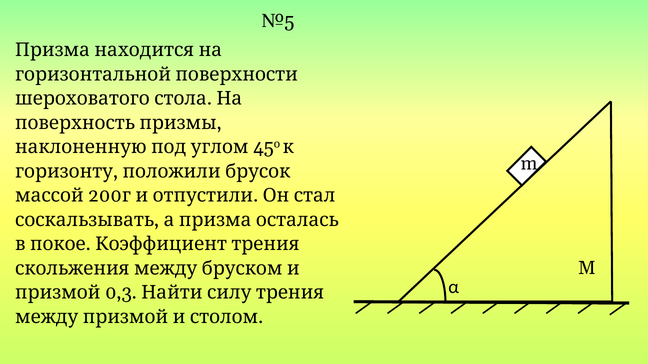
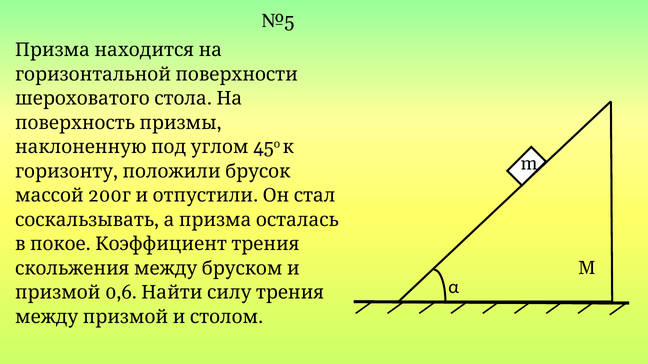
0,3: 0,3 -> 0,6
